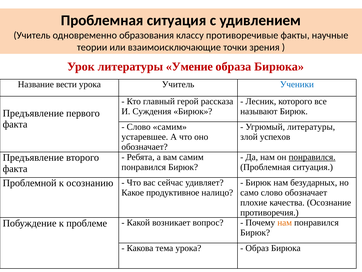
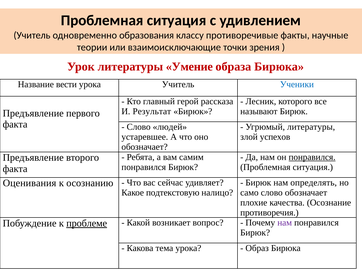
Суждения: Суждения -> Результат
Слово самим: самим -> людей
безударных: безударных -> определять
Проблемной: Проблемной -> Оценивания
продуктивное: продуктивное -> подтекстовую
проблеме underline: none -> present
нам at (285, 222) colour: orange -> purple
